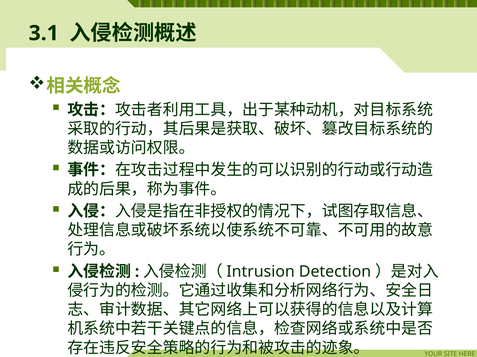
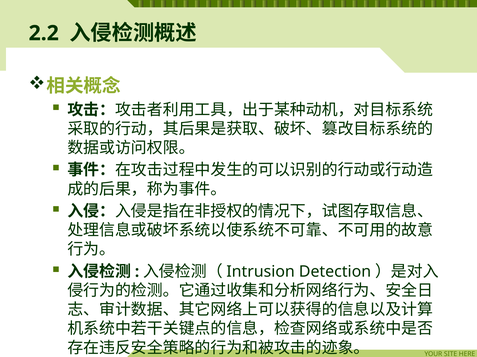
3.1: 3.1 -> 2.2
